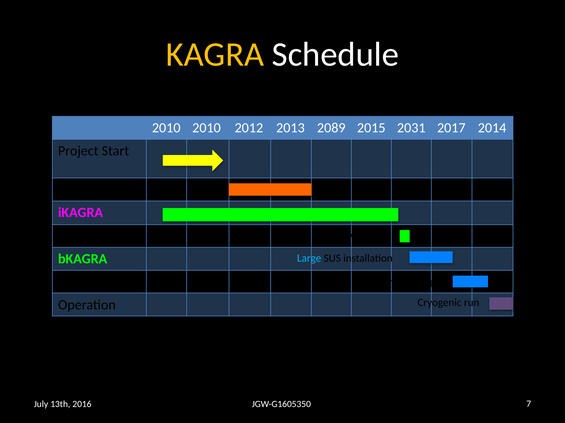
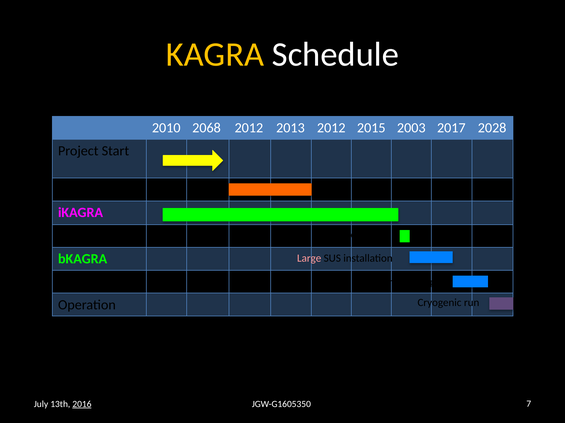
2010 2010: 2010 -> 2068
2013 2089: 2089 -> 2012
2031: 2031 -> 2003
2014: 2014 -> 2028
Large colour: light blue -> pink
2016 underline: none -> present
